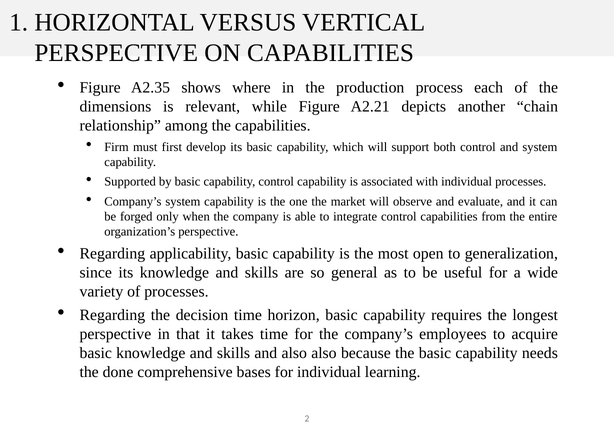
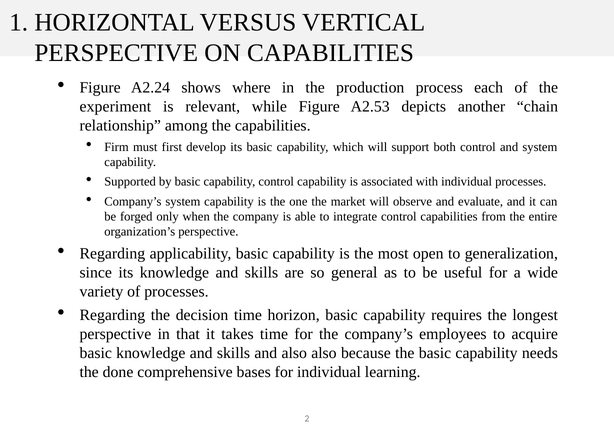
A2.35: A2.35 -> A2.24
dimensions: dimensions -> experiment
A2.21: A2.21 -> A2.53
